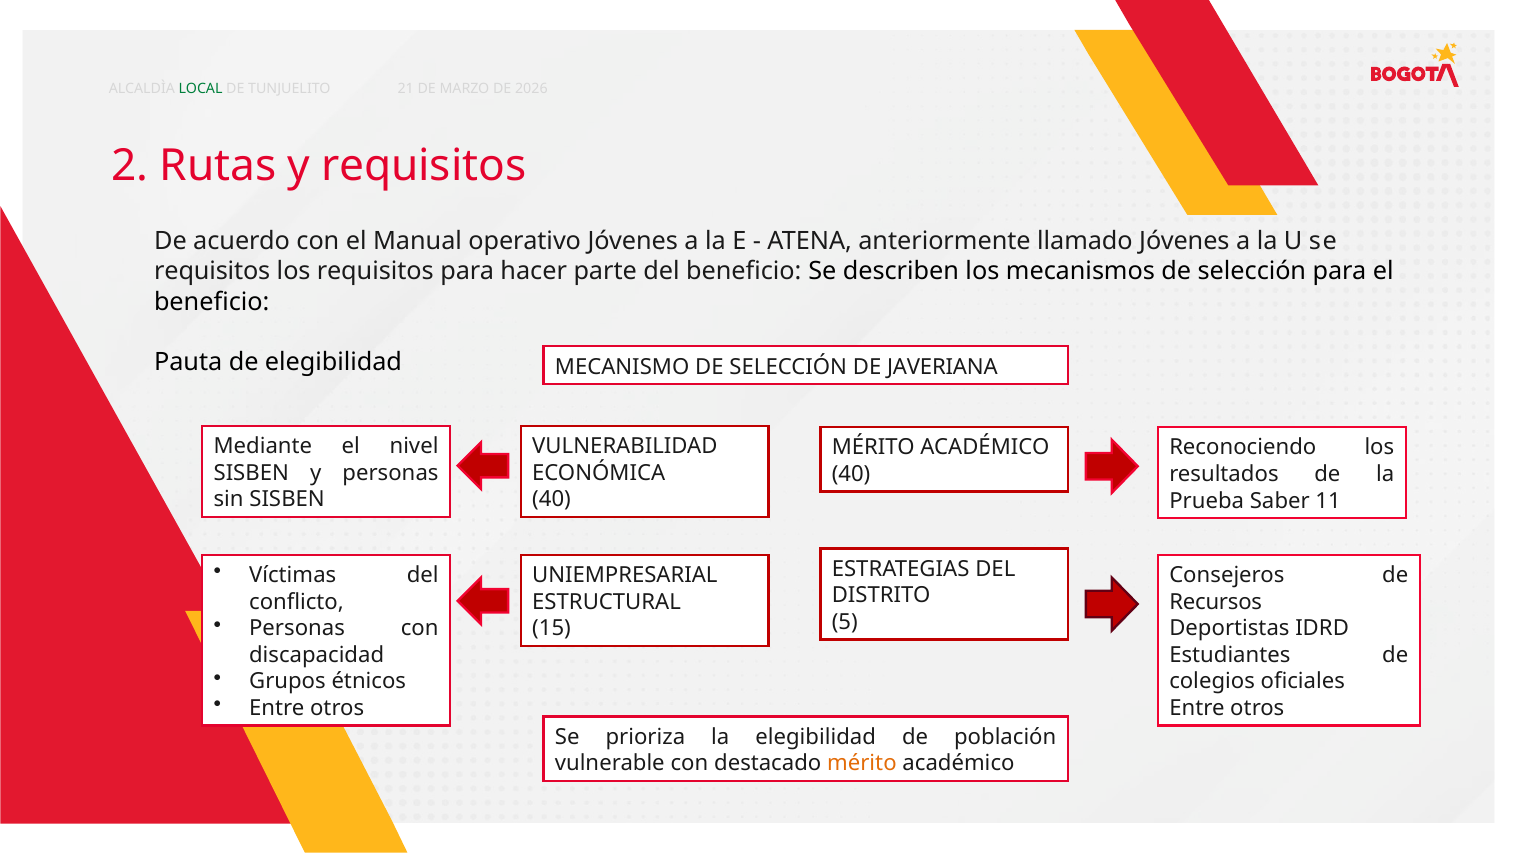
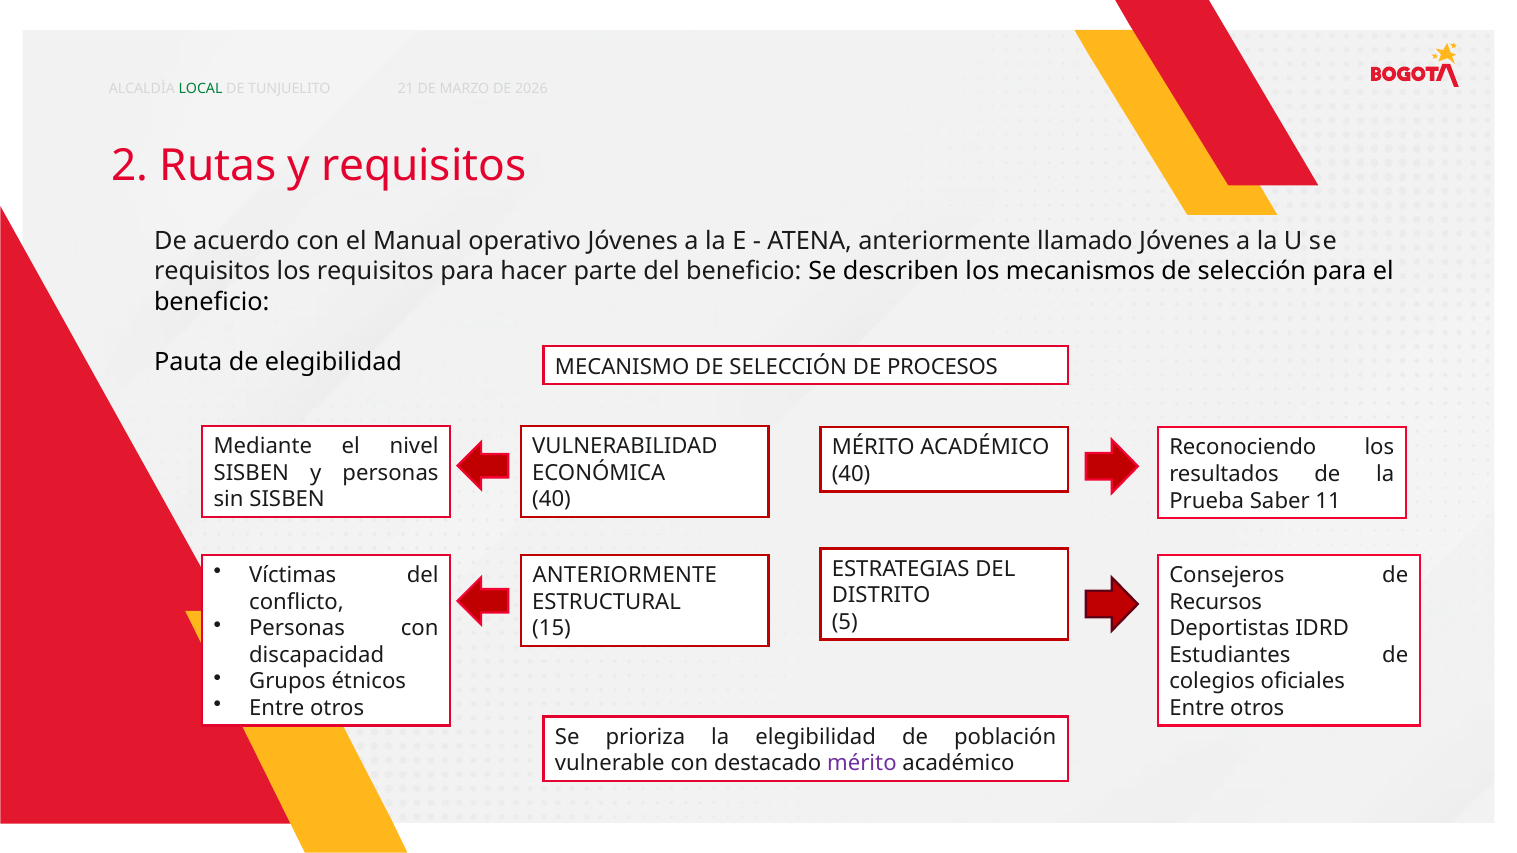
JAVERIANA: JAVERIANA -> PROCESOS
UNIEMPRESARIAL at (625, 575): UNIEMPRESARIAL -> ANTERIORMENTE
mérito at (862, 764) colour: orange -> purple
